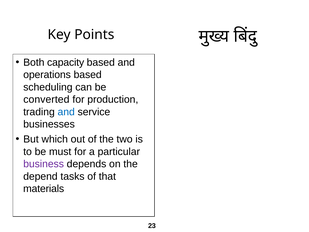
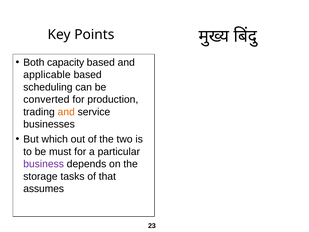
operations: operations -> applicable
and at (66, 112) colour: blue -> orange
depend: depend -> storage
materials: materials -> assumes
